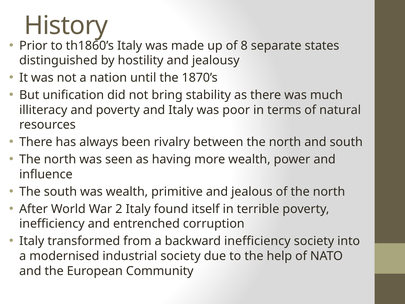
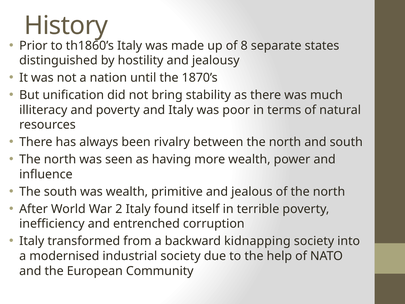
backward inefficiency: inefficiency -> kidnapping
